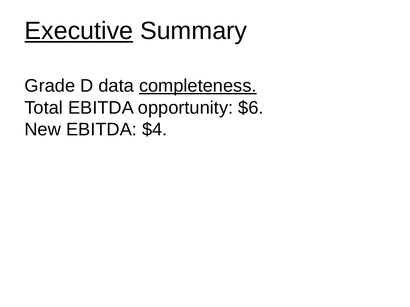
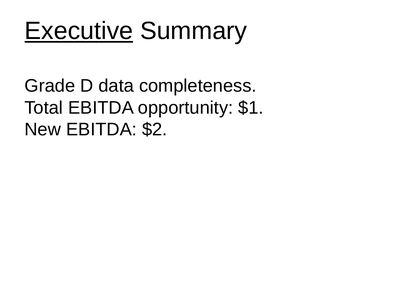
completeness underline: present -> none
$6: $6 -> $1
$4: $4 -> $2
